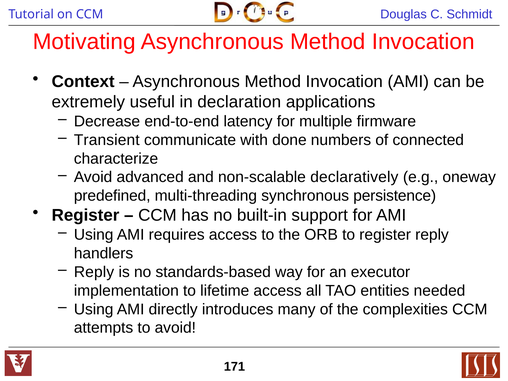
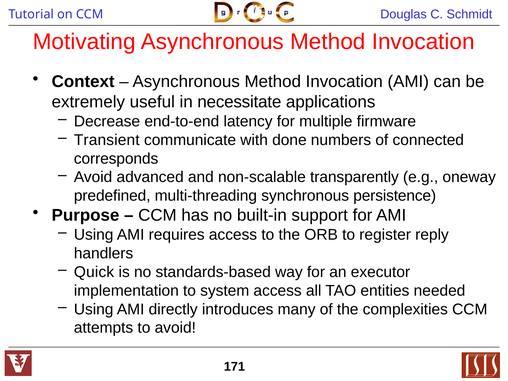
declaration: declaration -> necessitate
characterize: characterize -> corresponds
declaratively: declaratively -> transparently
Register at (86, 215): Register -> Purpose
Reply at (94, 272): Reply -> Quick
lifetime: lifetime -> system
